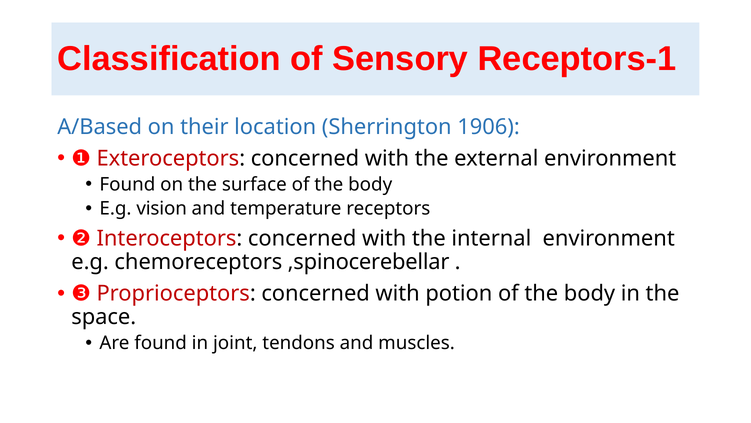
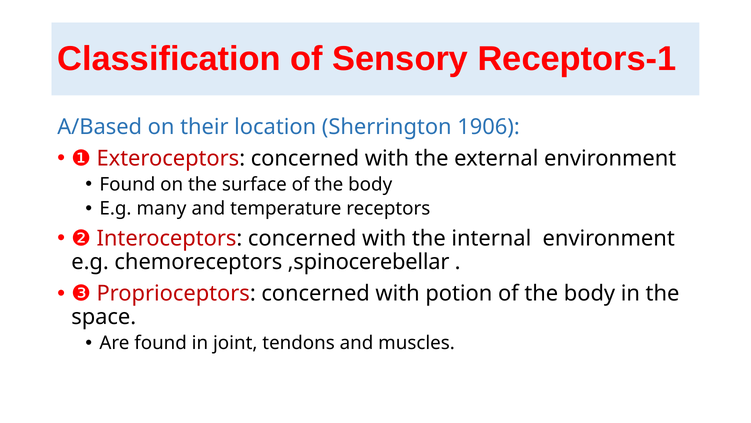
vision: vision -> many
